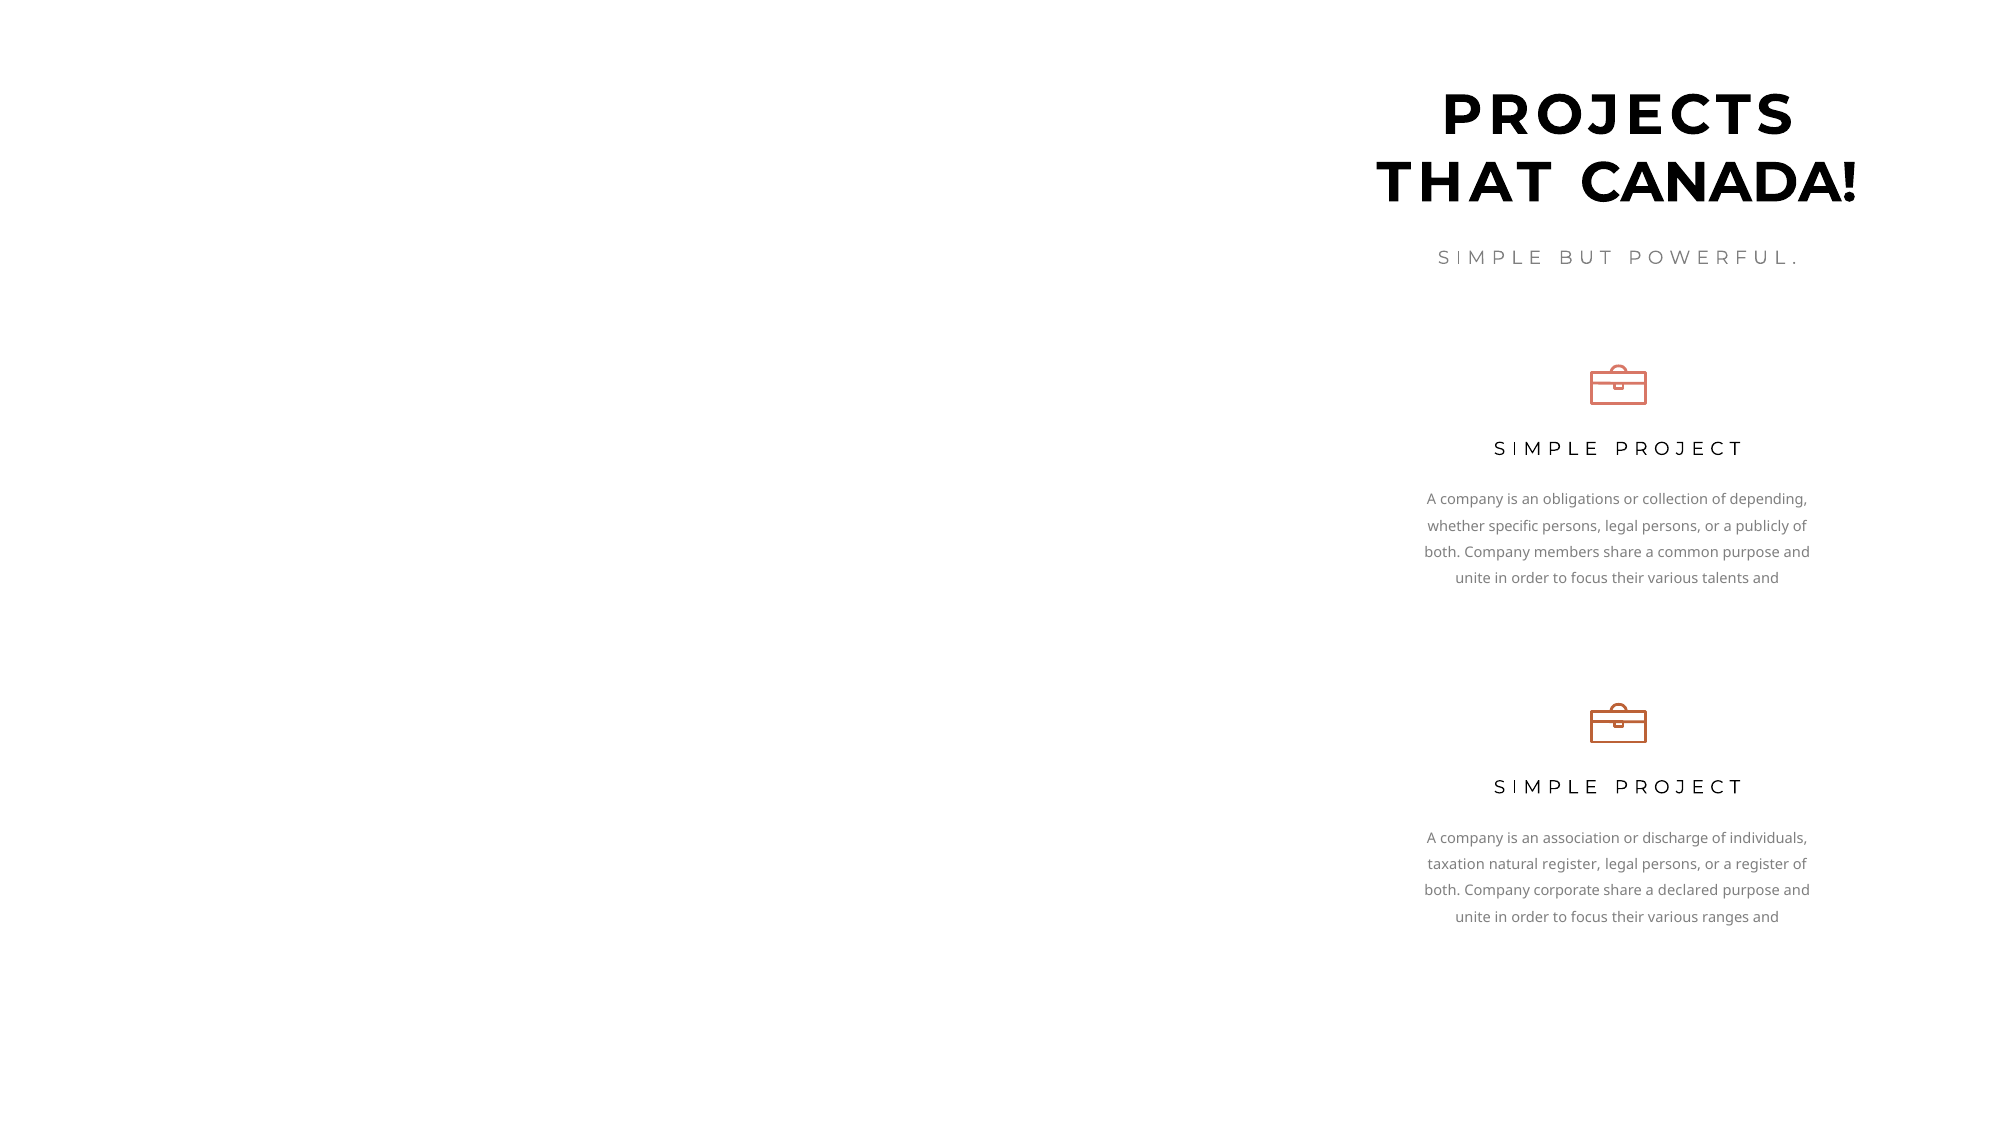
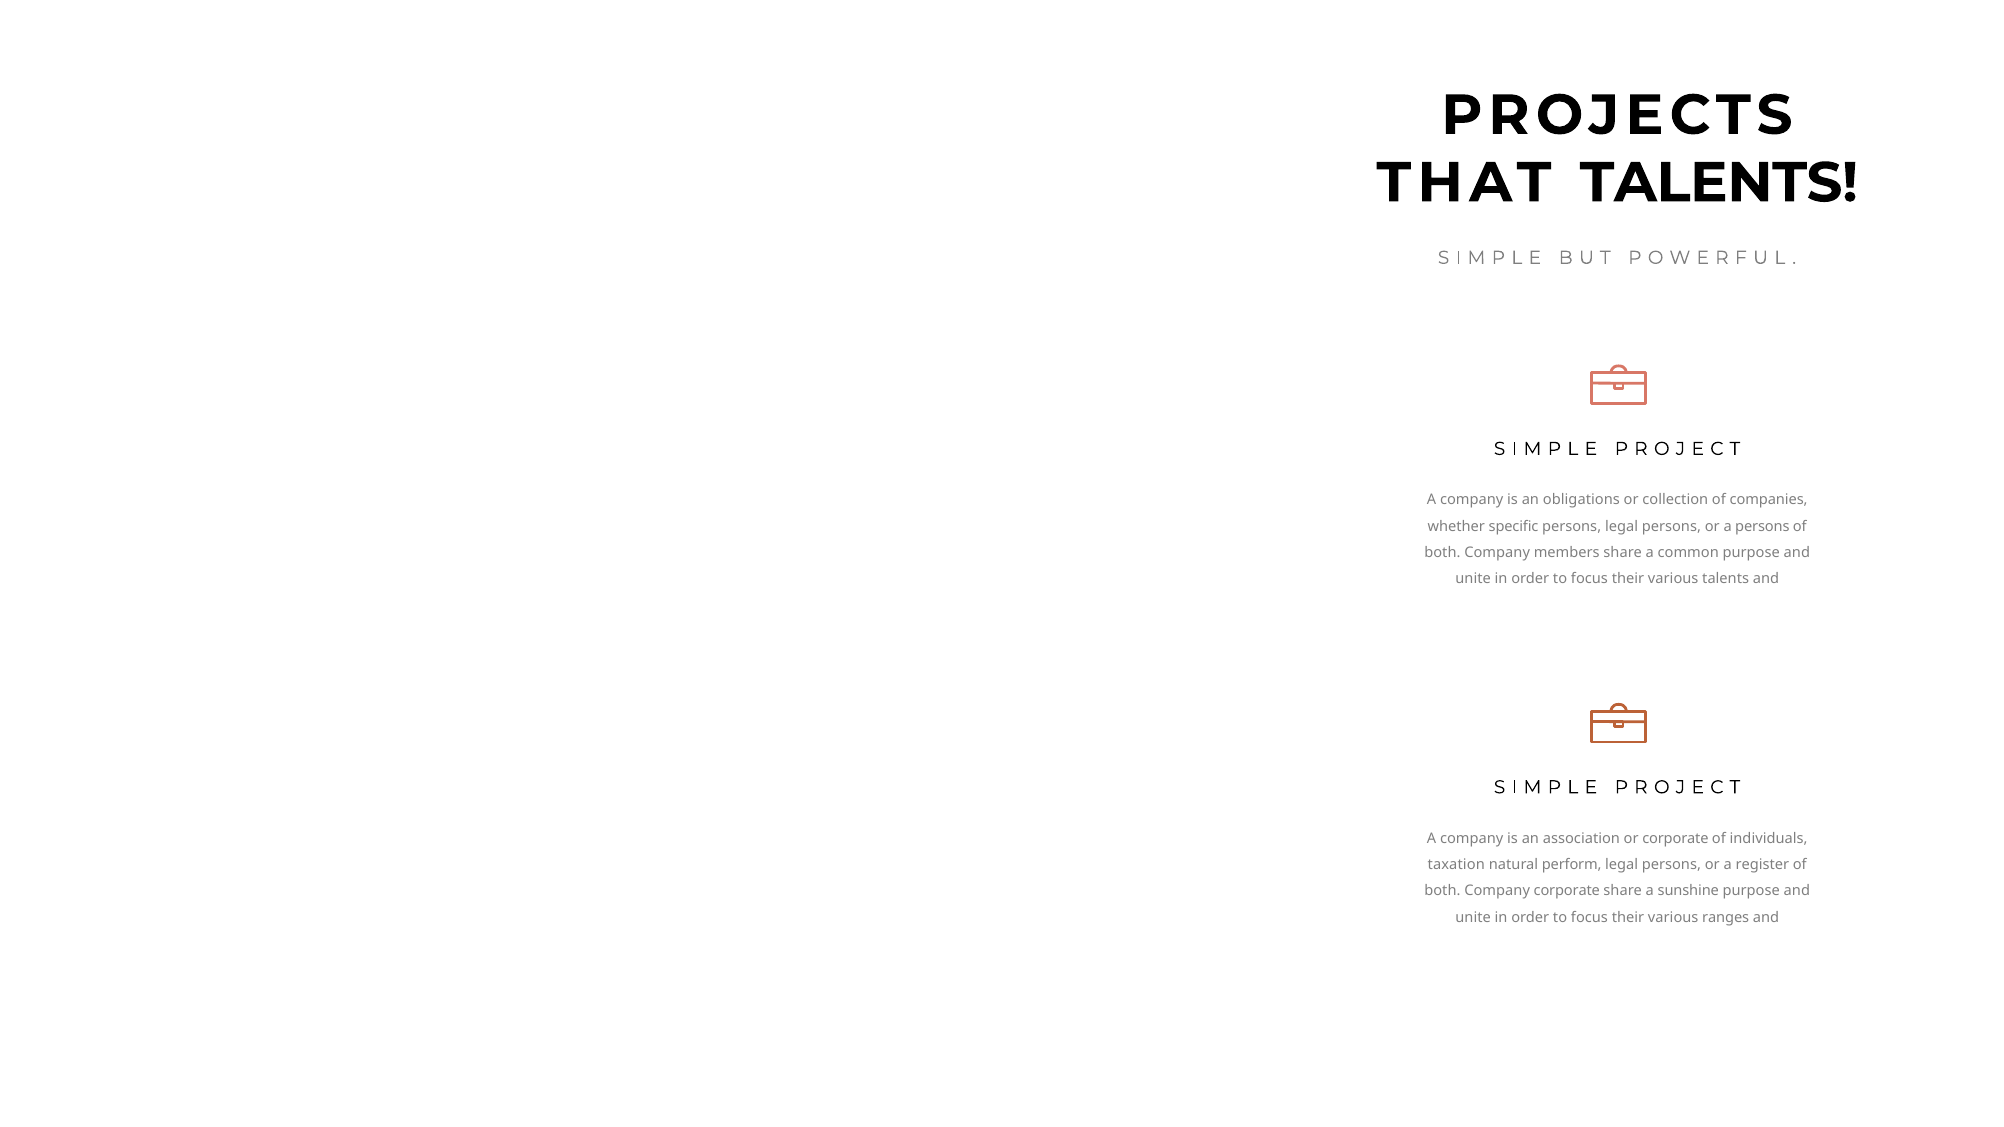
THAT CANADA: CANADA -> TALENTS
depending: depending -> companies
a publicly: publicly -> persons
or discharge: discharge -> corporate
natural register: register -> perform
declared: declared -> sunshine
